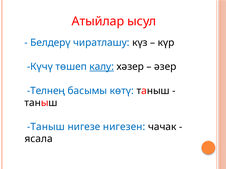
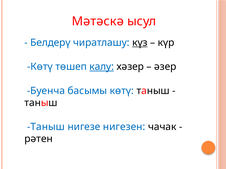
Атыйлар: Атыйлар -> Мәтәскә
күз underline: none -> present
Күчү at (40, 67): Күчү -> Көтү
Телнең: Телнең -> Буенча
ясала: ясала -> рәтен
